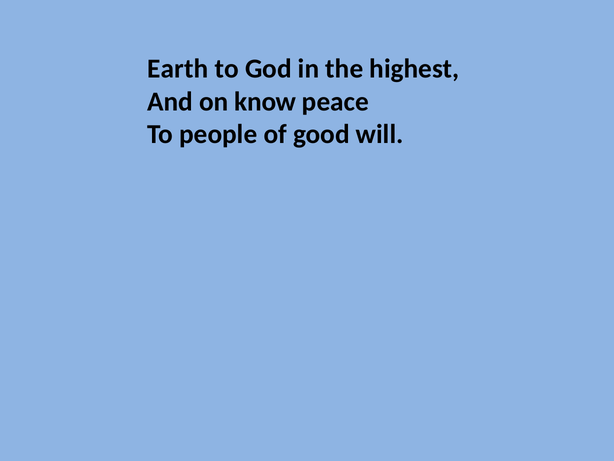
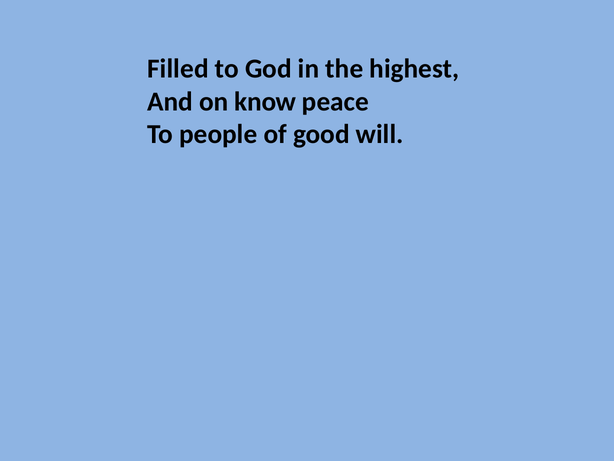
Earth: Earth -> Filled
